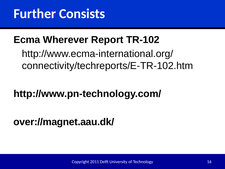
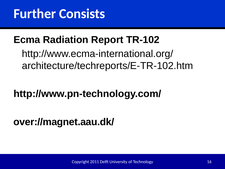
Wherever: Wherever -> Radiation
connectivity/techreports/E-TR-102.htm: connectivity/techreports/E-TR-102.htm -> architecture/techreports/E-TR-102.htm
